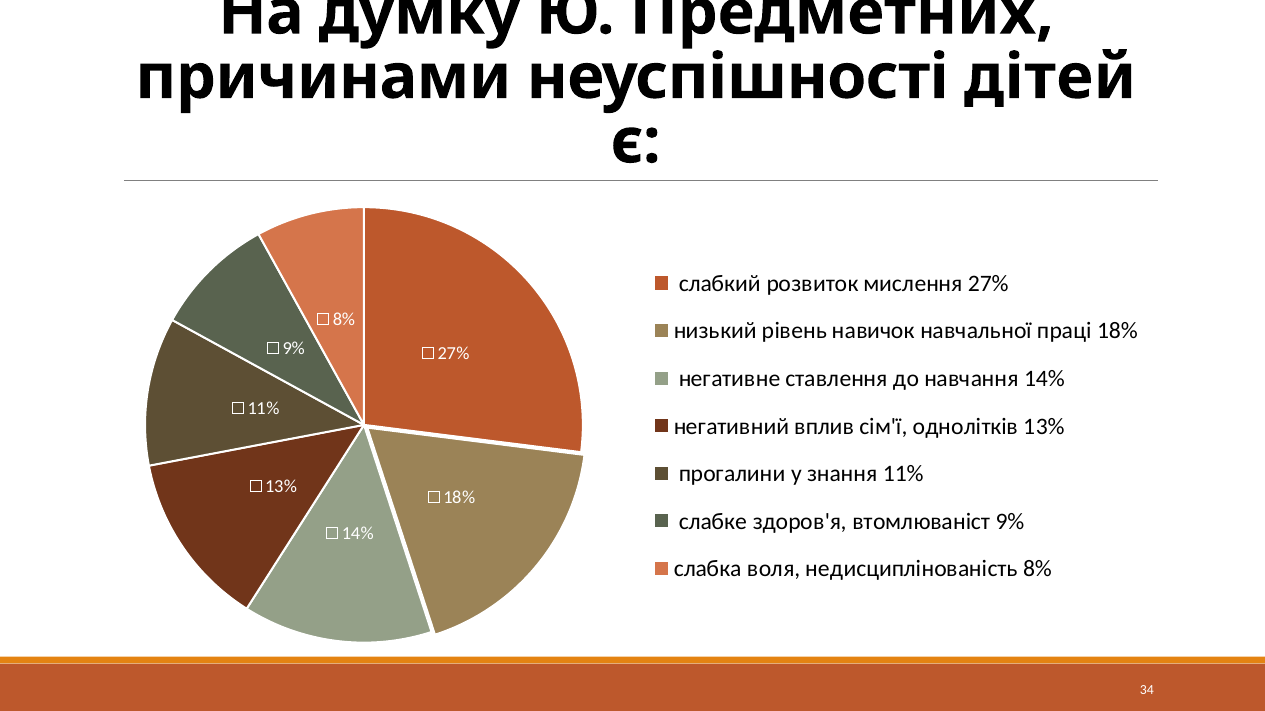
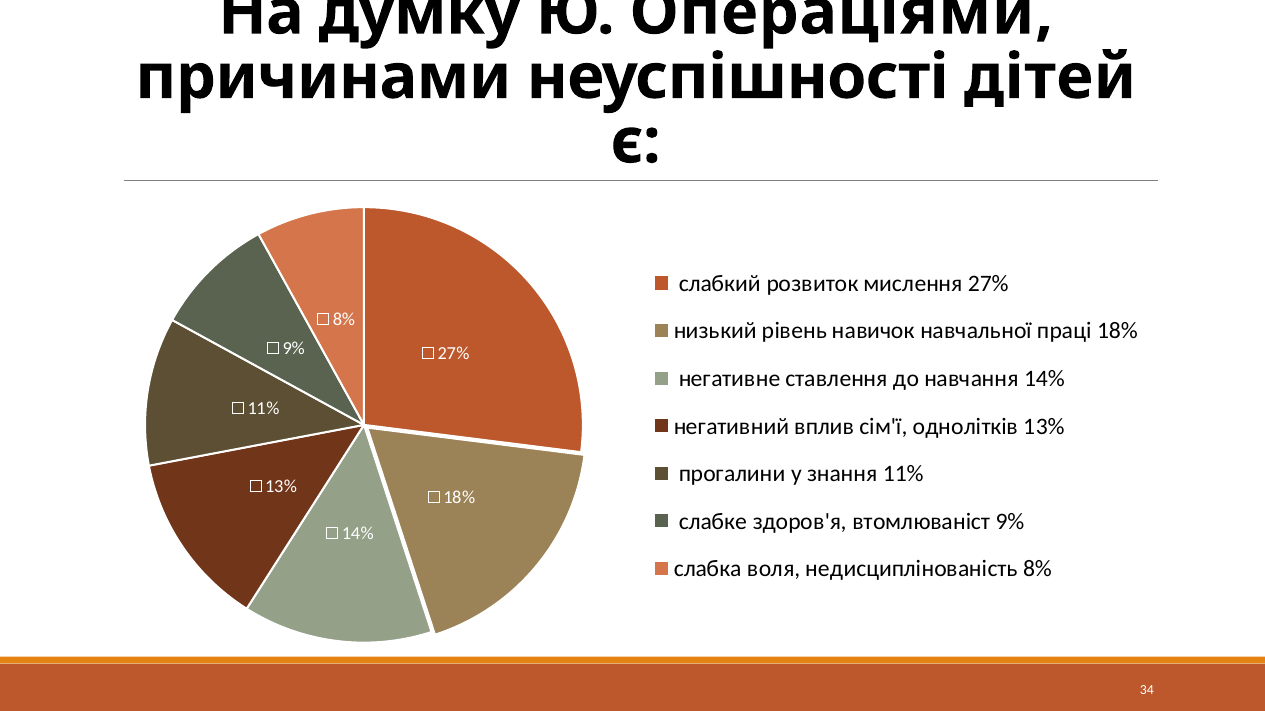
Предметних: Предметних -> Операціями
